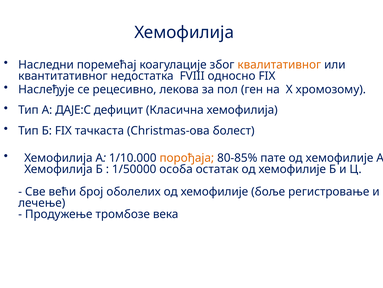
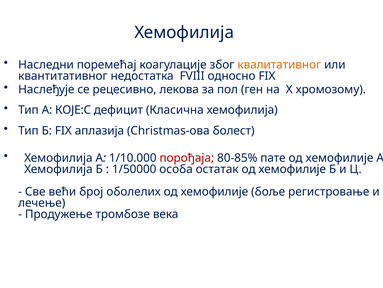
ДАЈЕ:C: ДАЈЕ:C -> КОЈЕ:C
тачкаста: тачкаста -> аплазија
порoђајa colour: orange -> red
